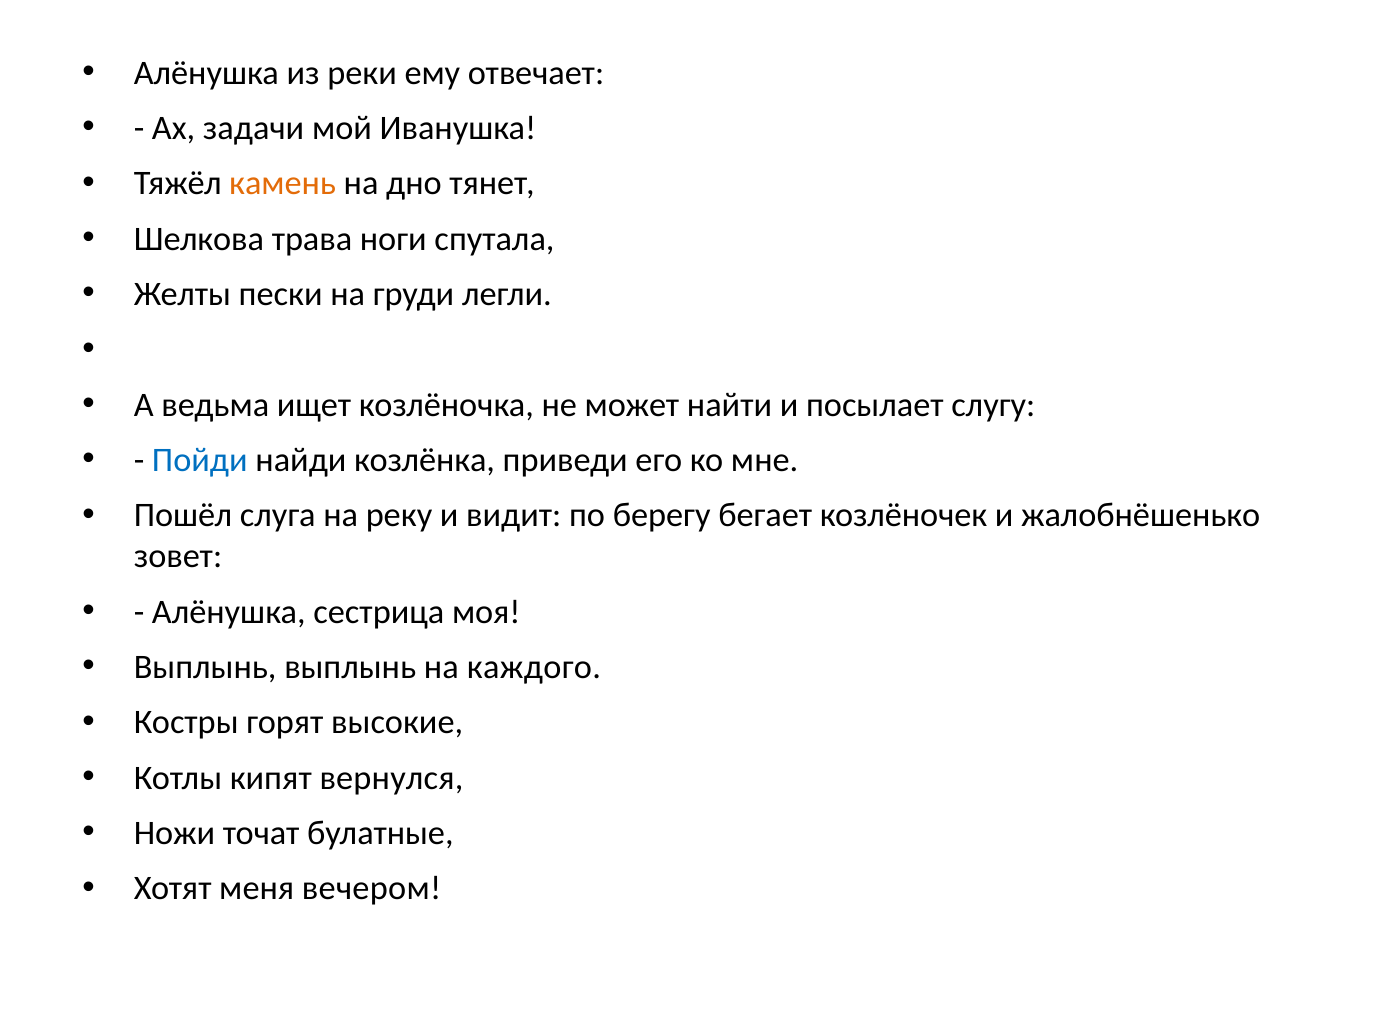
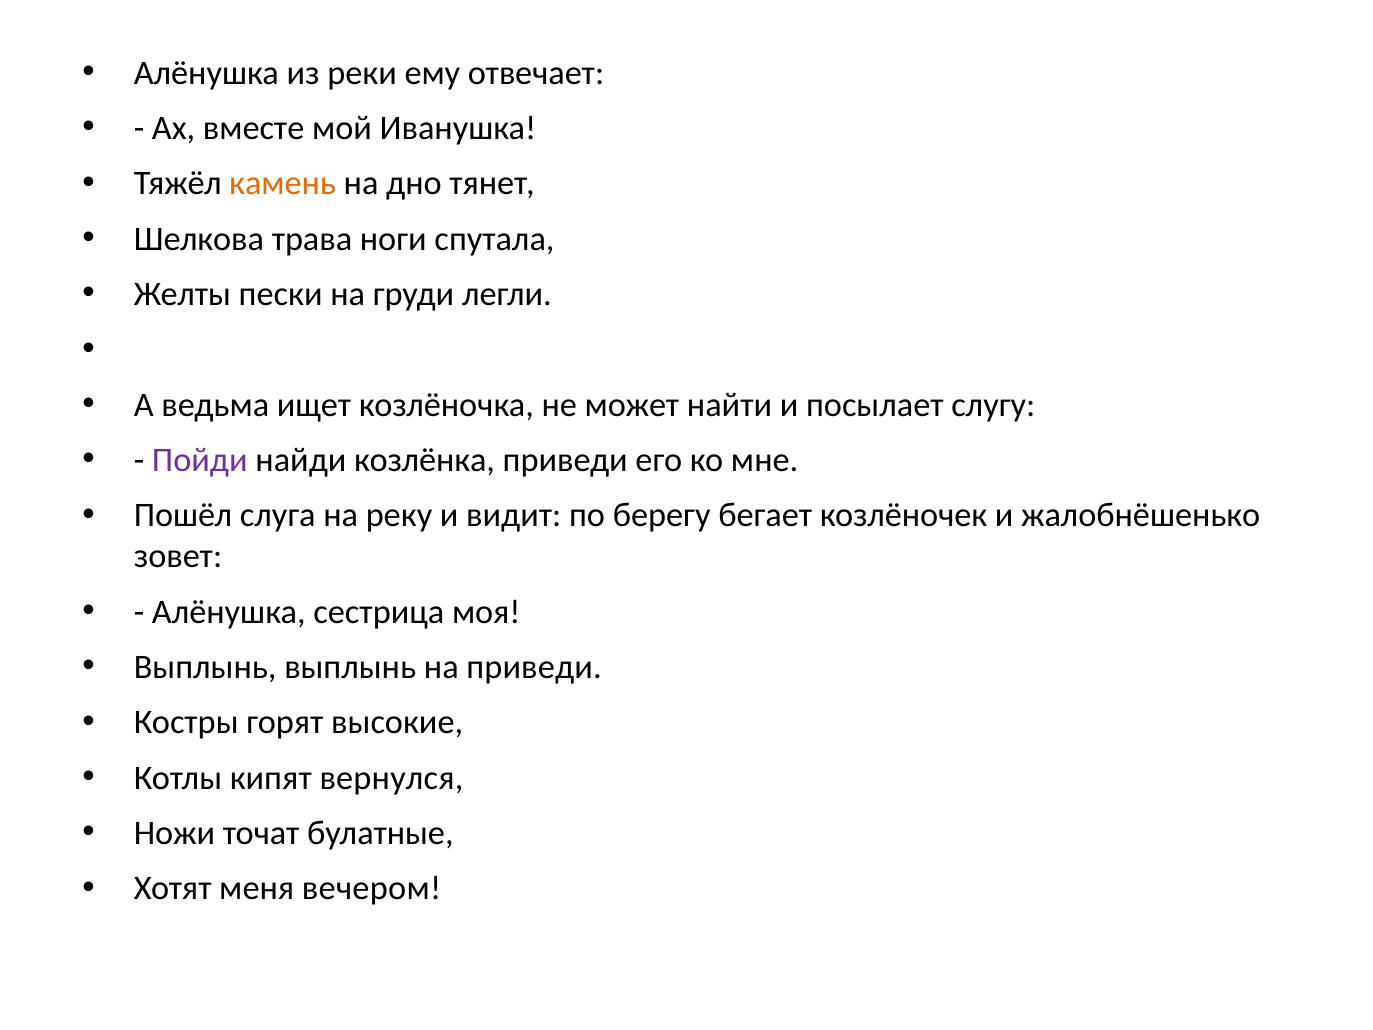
задачи: задачи -> вместе
Пойди colour: blue -> purple
на каждого: каждого -> приведи
